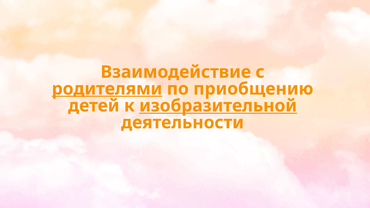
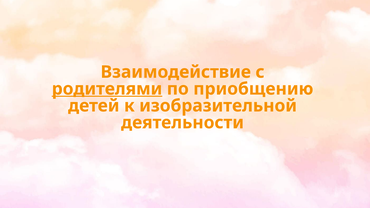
изобразительной underline: present -> none
